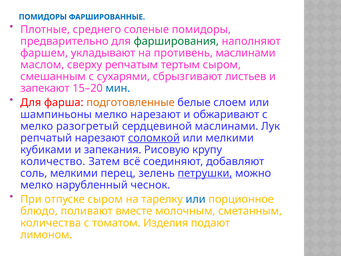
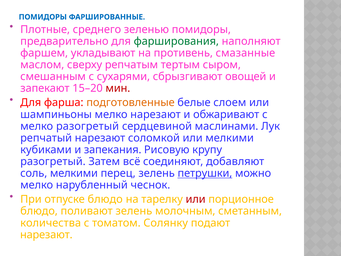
соленые: соленые -> зеленью
противень маслинами: маслинами -> смазанные
листьев: листьев -> овощей
мин colour: blue -> red
соломкой underline: present -> none
количество at (53, 161): количество -> разогретый
отпуске сыром: сыром -> блюдо
или at (196, 199) colour: blue -> red
поливают вместе: вместе -> зелень
Изделия: Изделия -> Солянку
лимоном at (46, 234): лимоном -> нарезают
